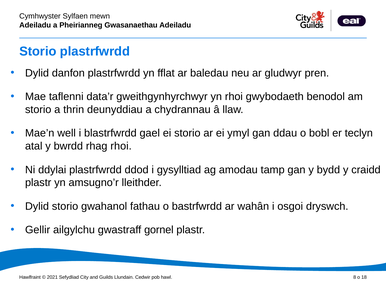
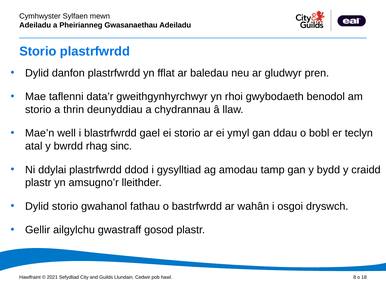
rhag rhoi: rhoi -> sinc
gornel: gornel -> gosod
